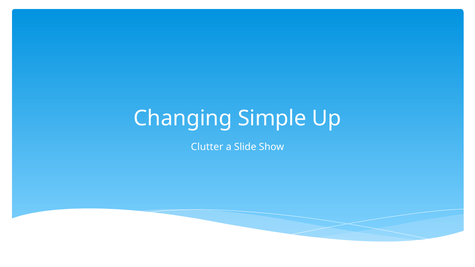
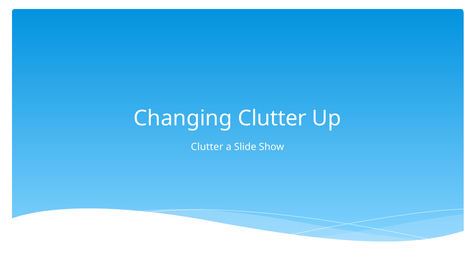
Changing Simple: Simple -> Clutter
